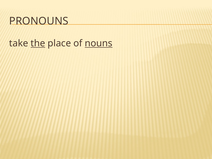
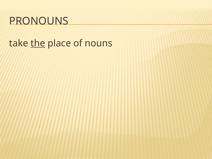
nouns underline: present -> none
